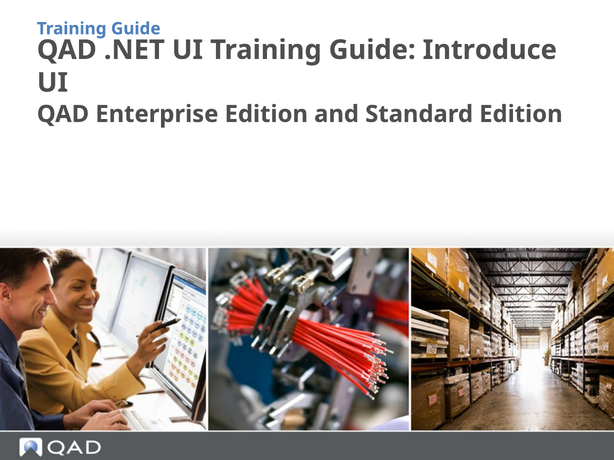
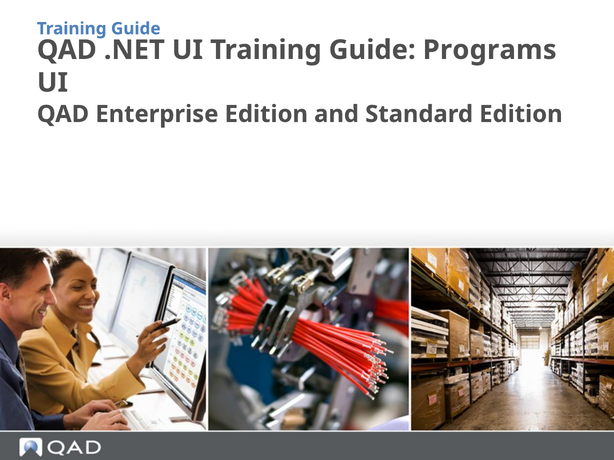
Introduce: Introduce -> Programs
